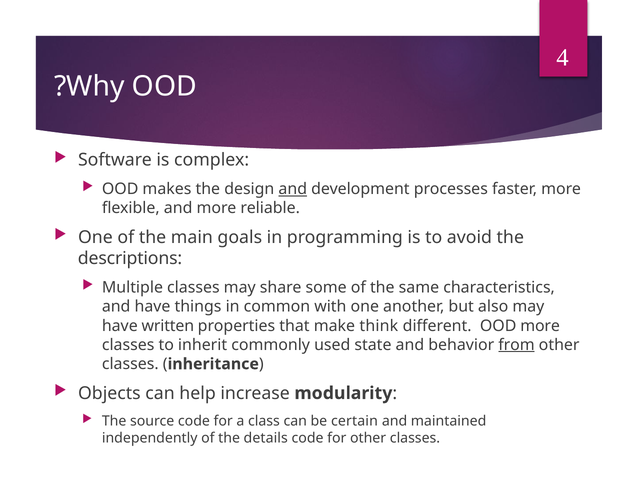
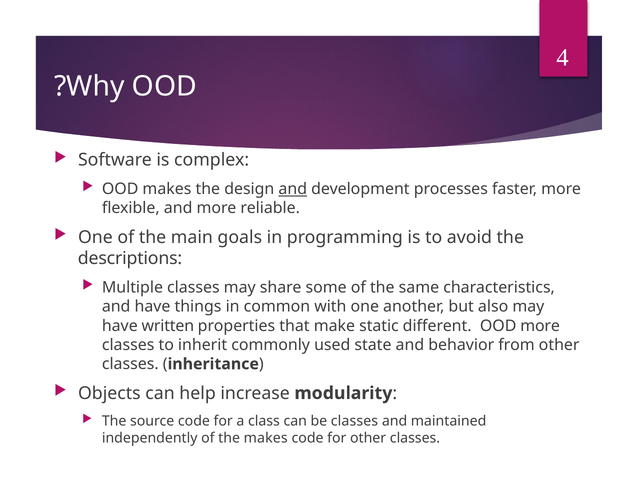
think: think -> static
from underline: present -> none
be certain: certain -> classes
the details: details -> makes
